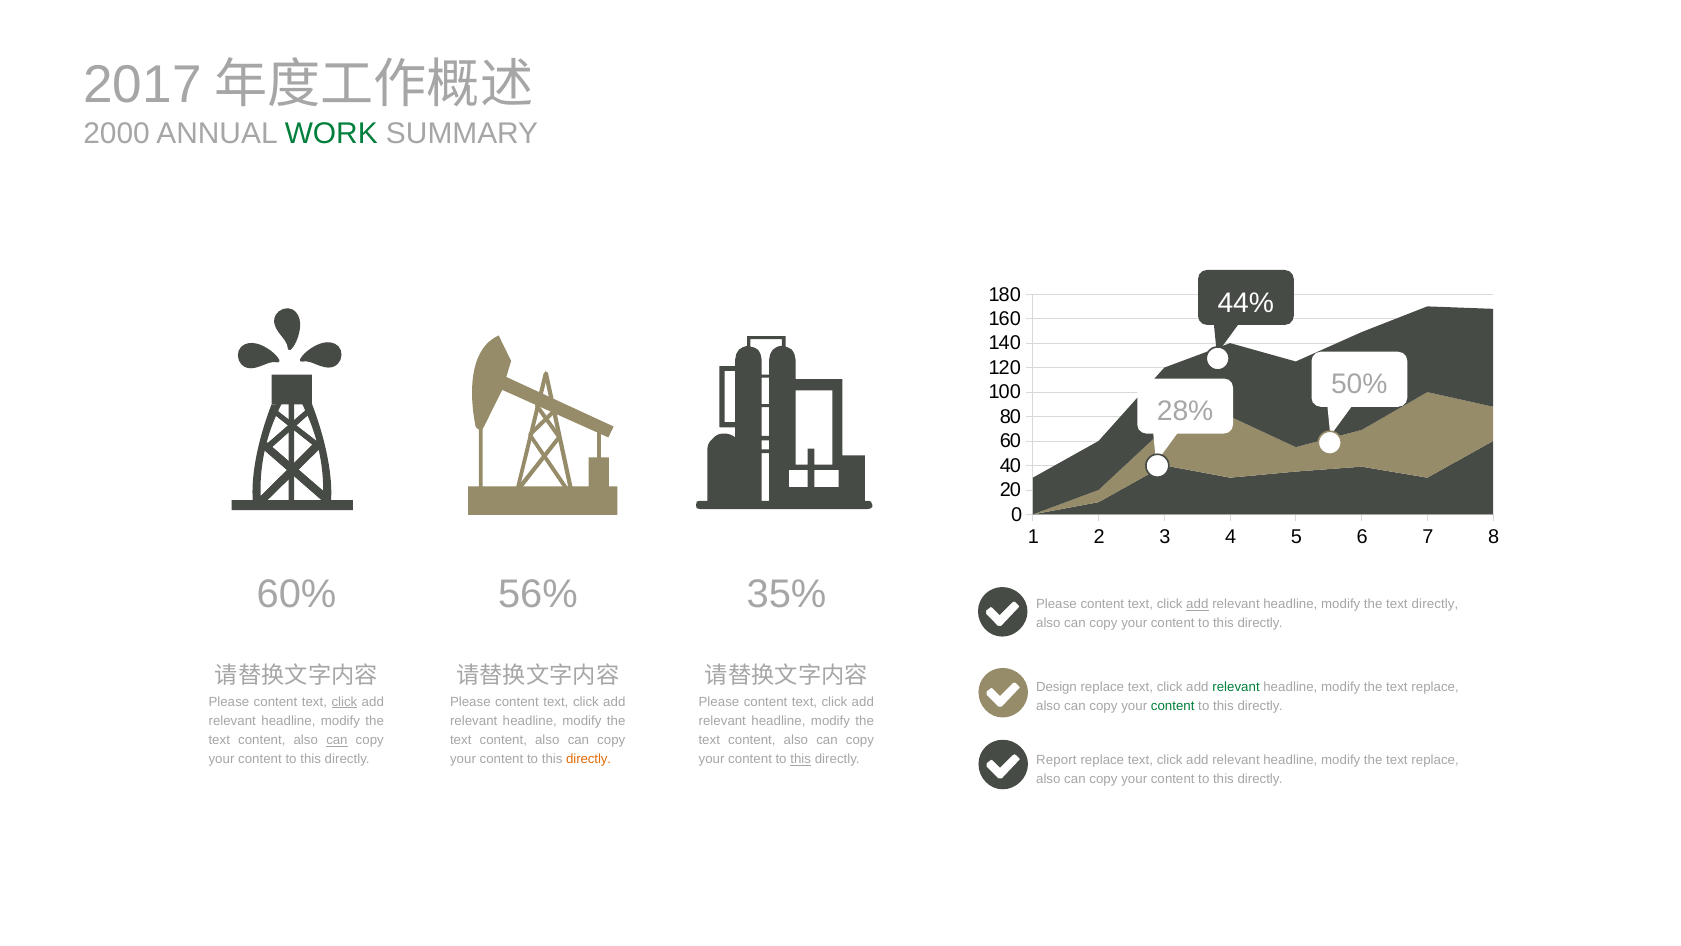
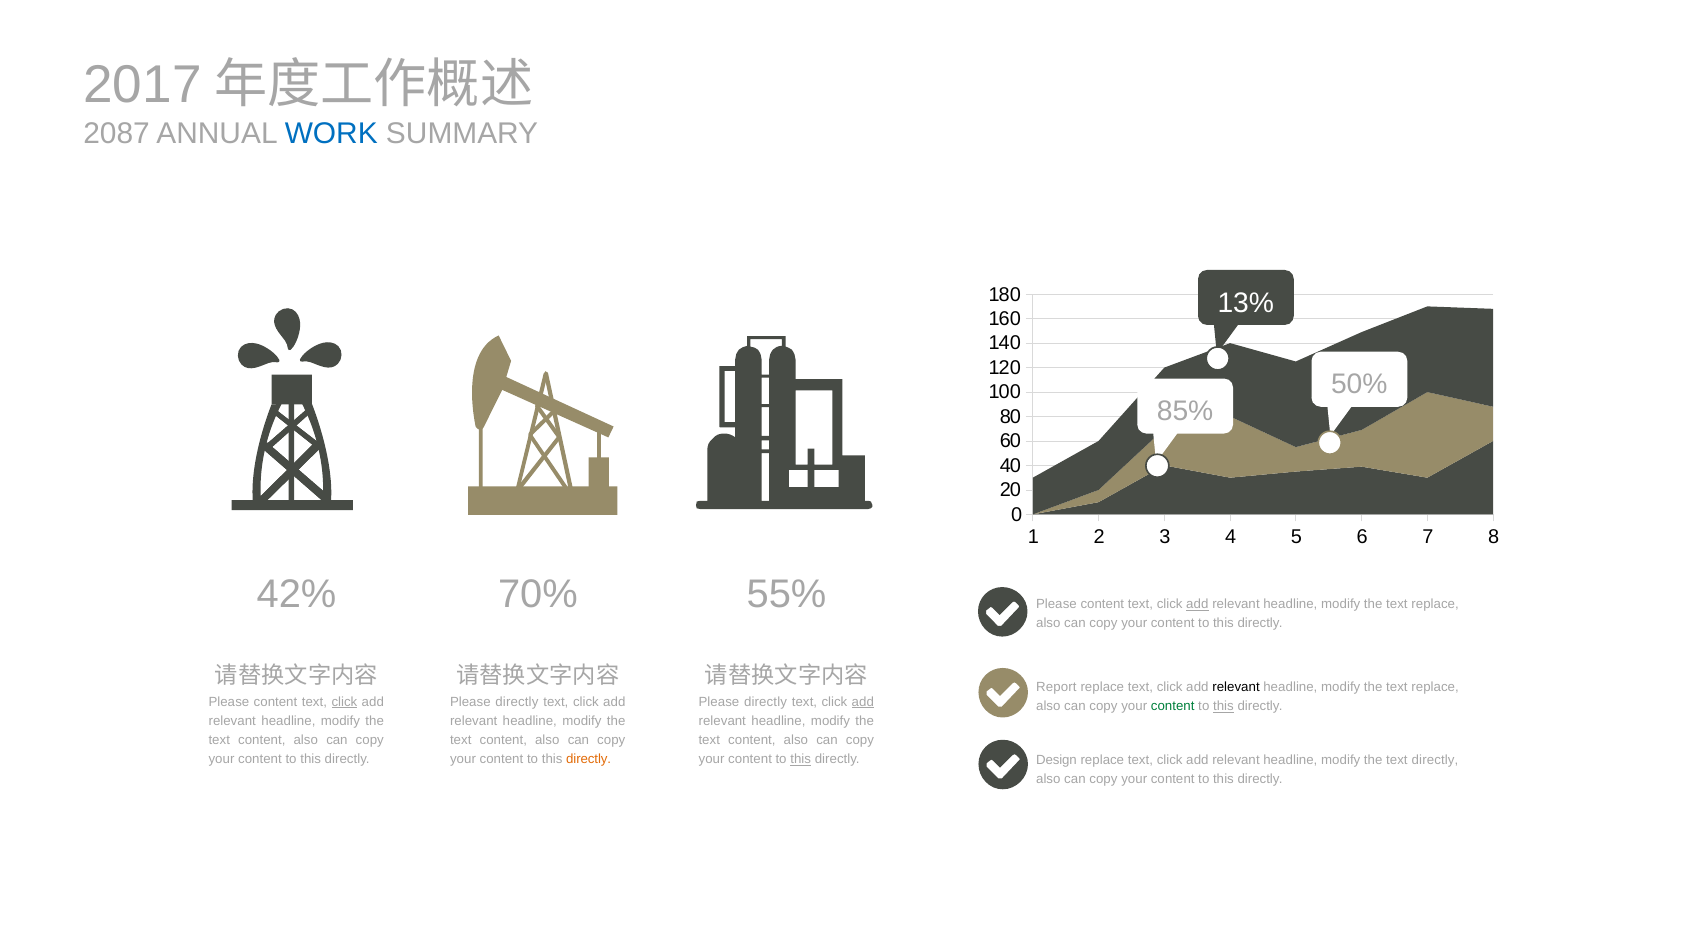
2000: 2000 -> 2087
WORK colour: green -> blue
44%: 44% -> 13%
28%: 28% -> 85%
60%: 60% -> 42%
56%: 56% -> 70%
35%: 35% -> 55%
directly at (1435, 604): directly -> replace
Design: Design -> Report
relevant at (1236, 687) colour: green -> black
content at (517, 702): content -> directly
content at (766, 702): content -> directly
add at (863, 702) underline: none -> present
this at (1223, 706) underline: none -> present
can at (337, 740) underline: present -> none
Report: Report -> Design
replace at (1435, 760): replace -> directly
